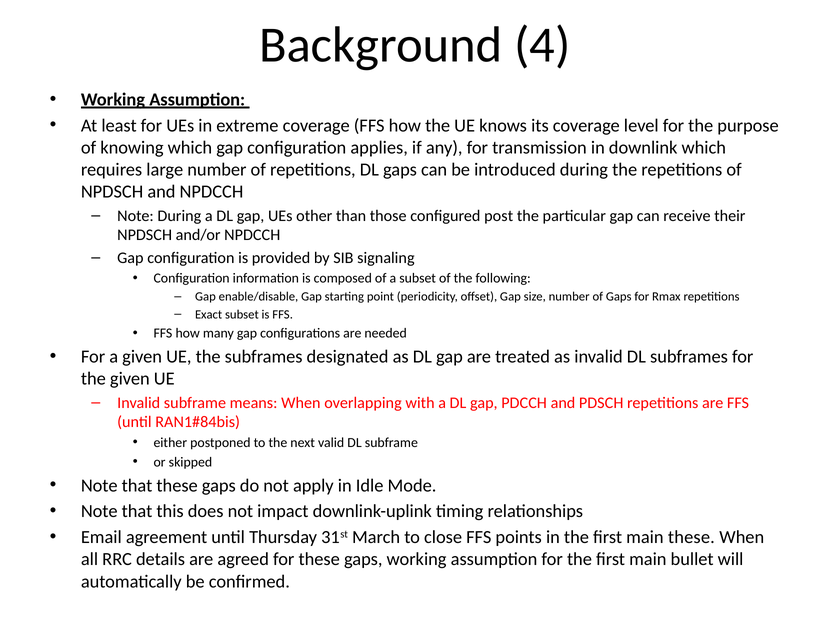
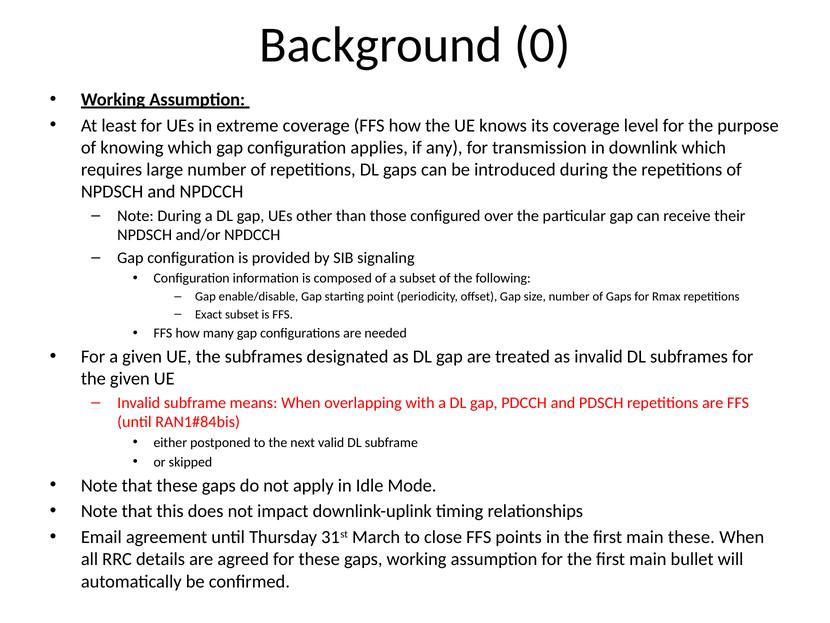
4: 4 -> 0
post: post -> over
